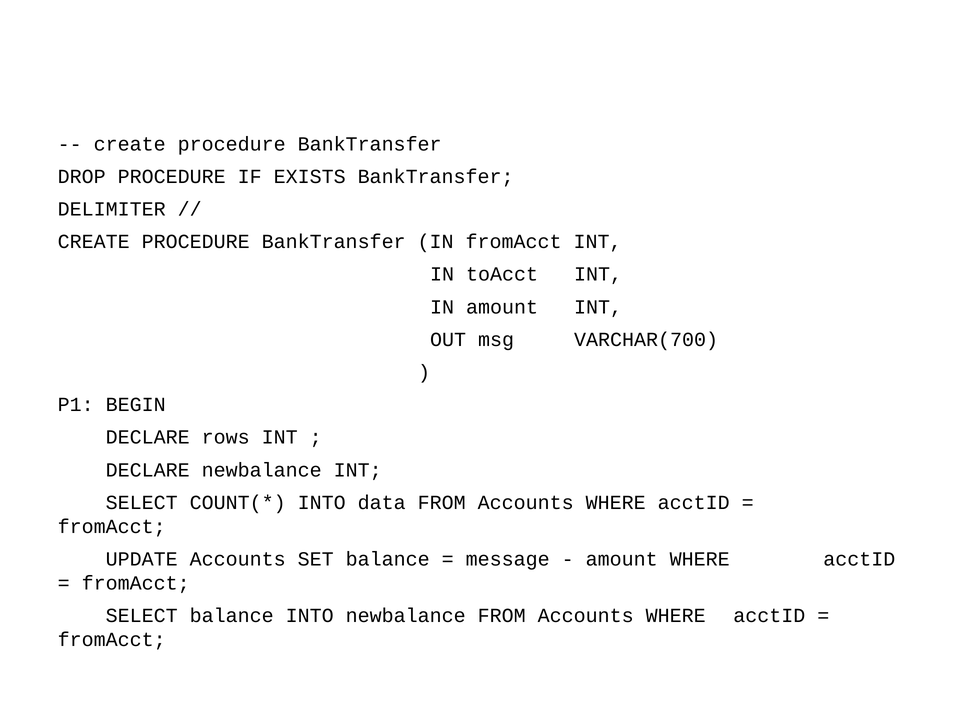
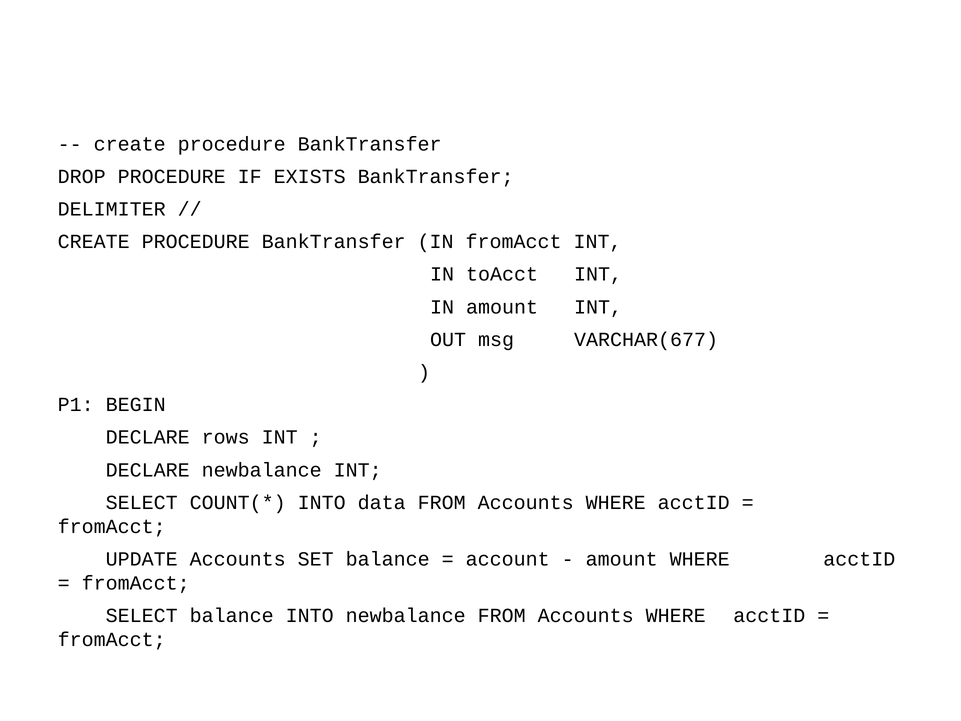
VARCHAR(700: VARCHAR(700 -> VARCHAR(677
message: message -> account
